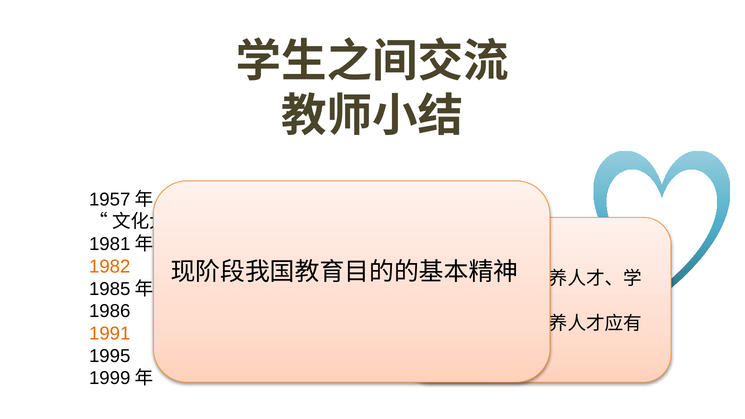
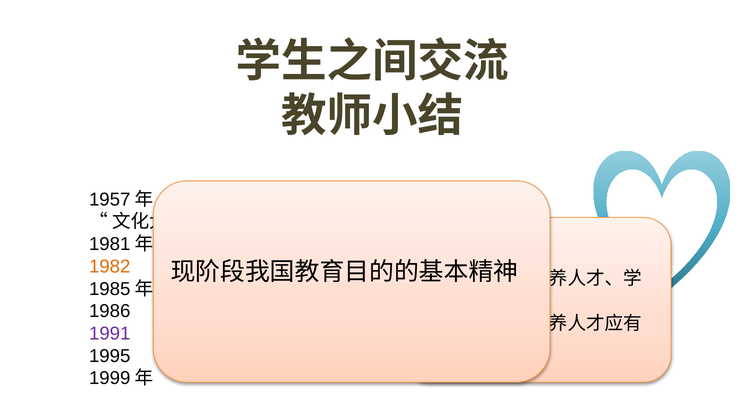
1991 colour: orange -> purple
